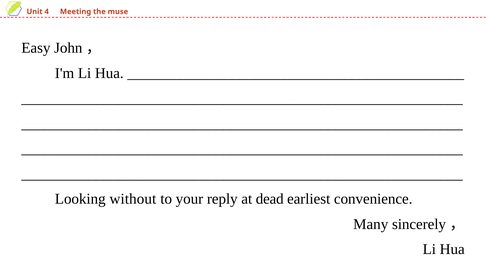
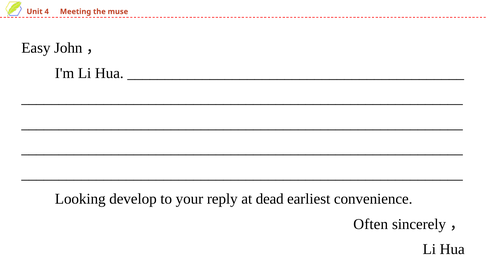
without: without -> develop
Many: Many -> Often
